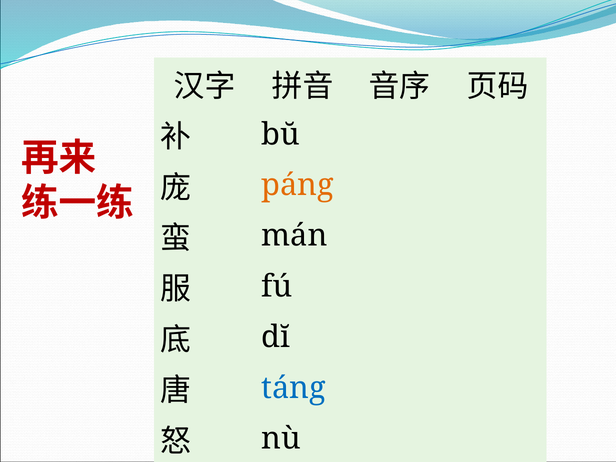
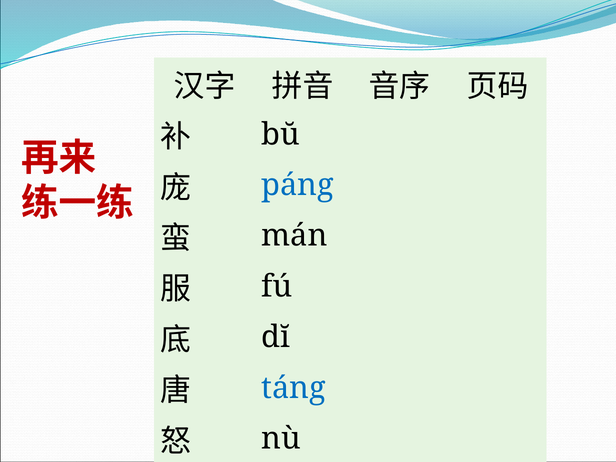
páng colour: orange -> blue
